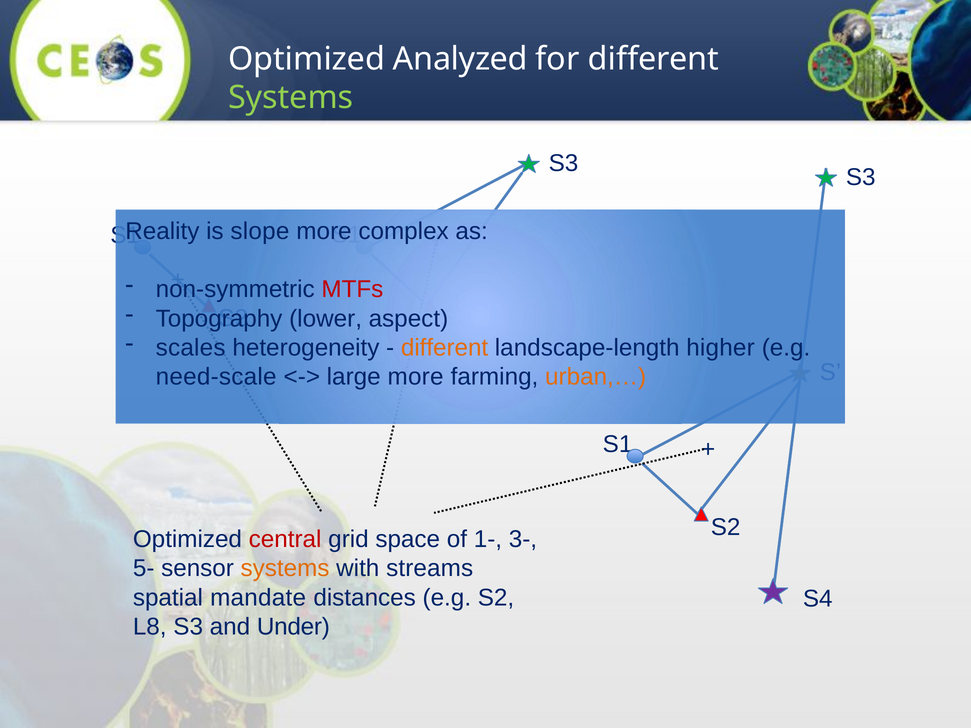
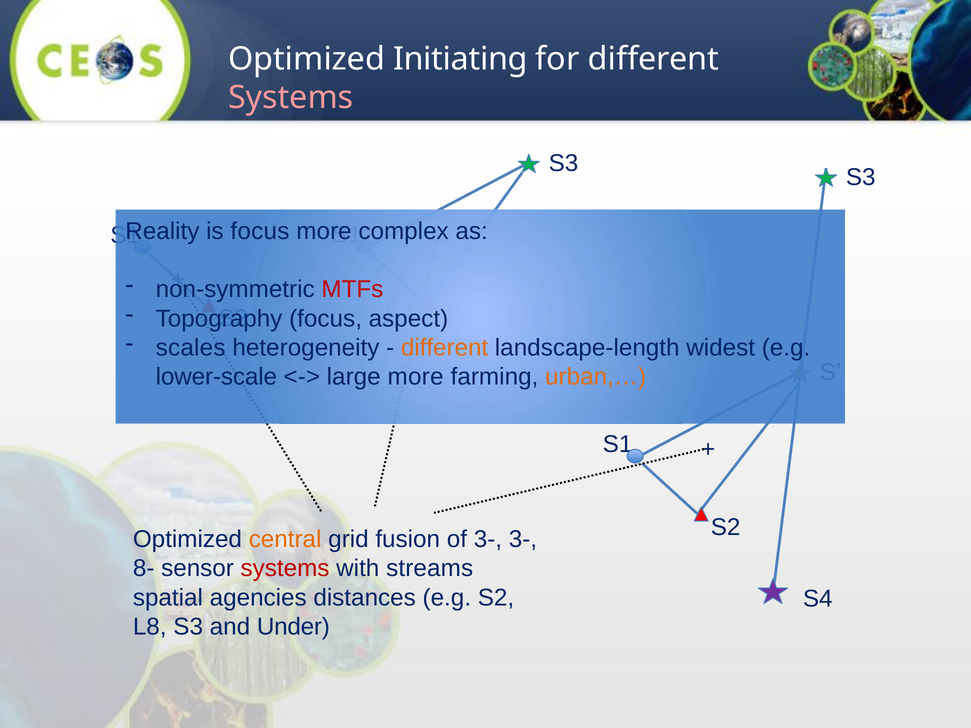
Analyzed: Analyzed -> Initiating
Systems at (291, 98) colour: light green -> pink
is slope: slope -> focus
lower at (326, 319): lower -> focus
higher: higher -> widest
need-scale: need-scale -> lower-scale
central colour: red -> orange
space: space -> fusion
of 1-: 1- -> 3-
5-: 5- -> 8-
systems at (285, 569) colour: orange -> red
mandate: mandate -> agencies
